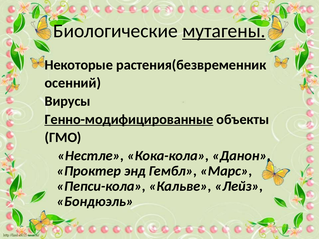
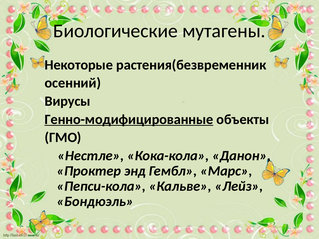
мутагены underline: present -> none
